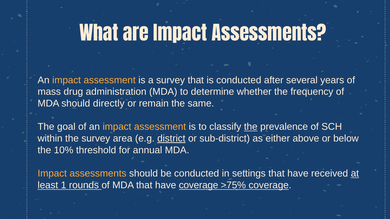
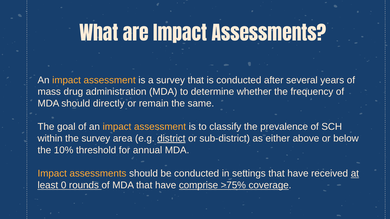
the at (251, 127) underline: present -> none
1: 1 -> 0
have coverage: coverage -> comprise
